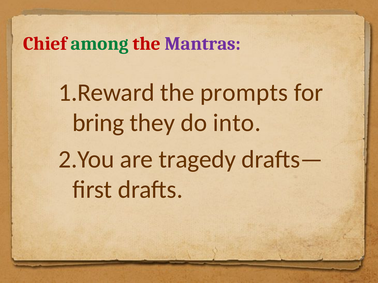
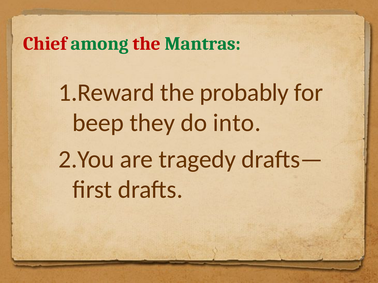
Mantras colour: purple -> green
prompts: prompts -> probably
bring: bring -> beep
